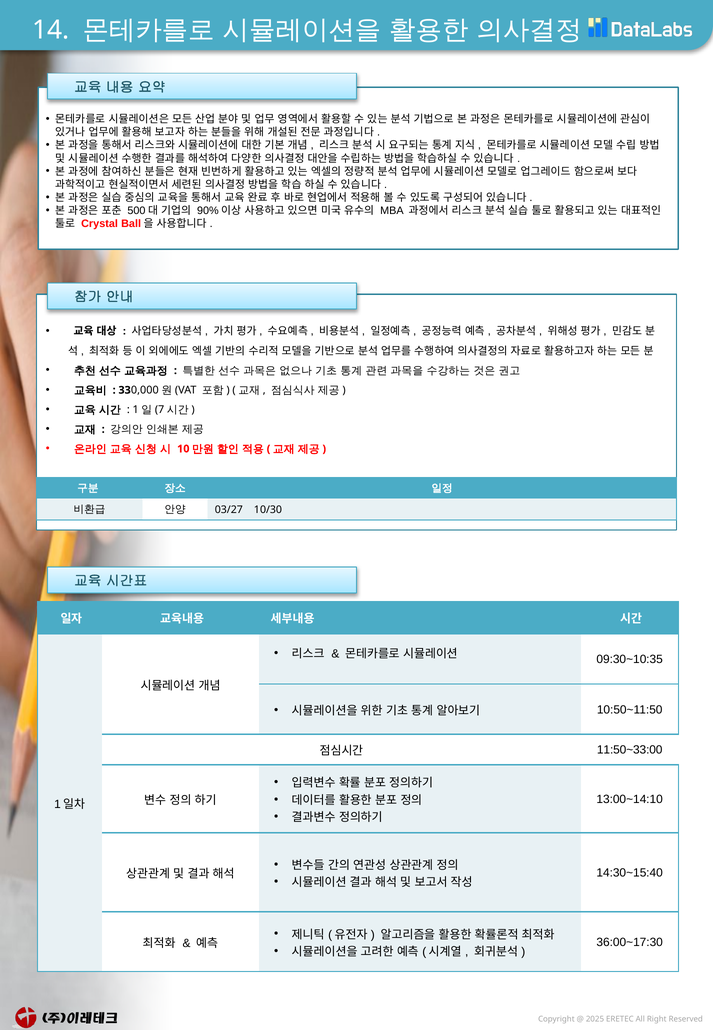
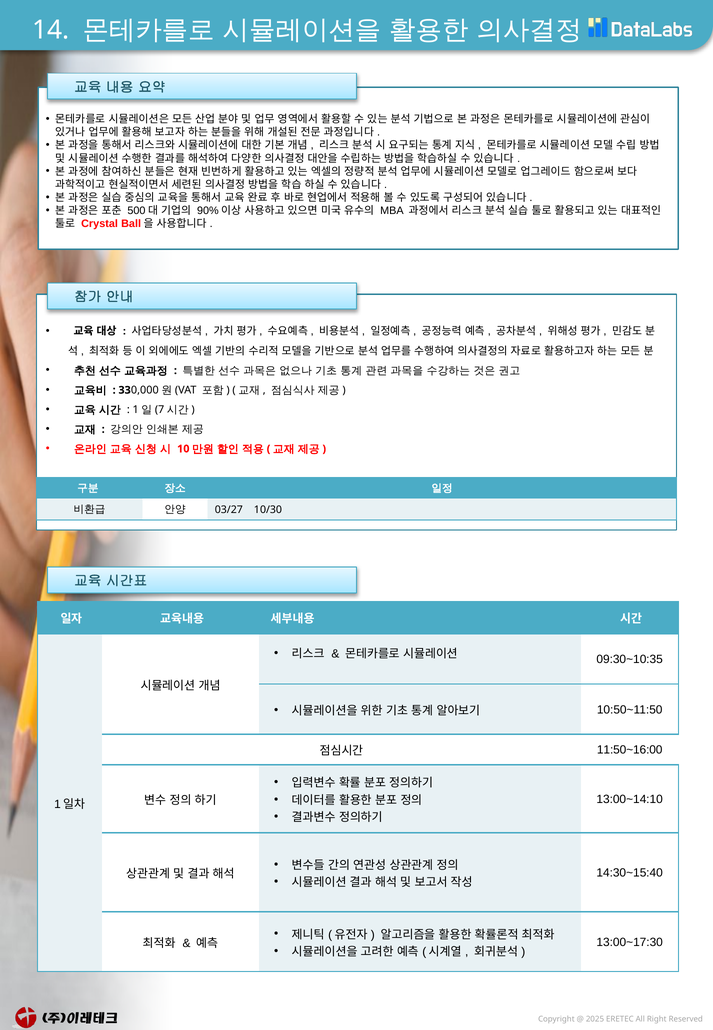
11:50~33:00: 11:50~33:00 -> 11:50~16:00
36:00~17:30: 36:00~17:30 -> 13:00~17:30
